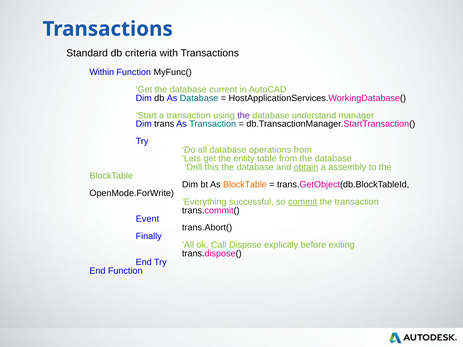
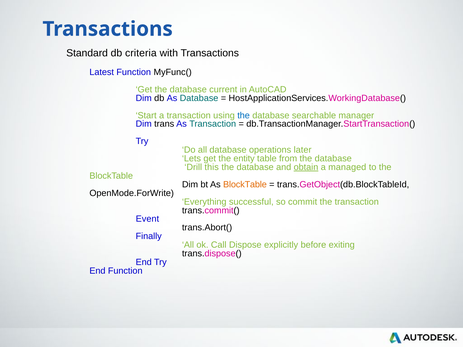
Within: Within -> Latest
the at (244, 115) colour: purple -> blue
understand: understand -> searchable
operations from: from -> later
assembly: assembly -> managed
commit underline: present -> none
